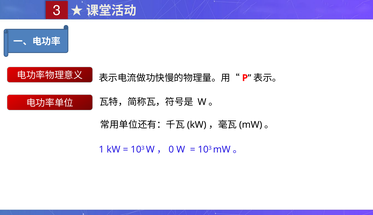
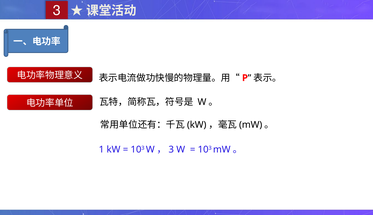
0 at (171, 150): 0 -> 3
